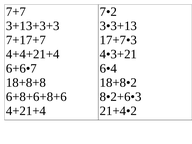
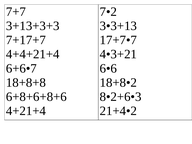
17+7•3: 17+7•3 -> 17+7•7
6•4: 6•4 -> 6•6
